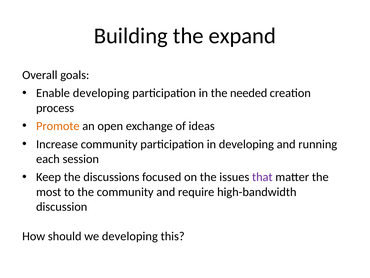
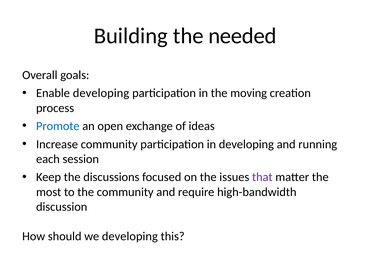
expand: expand -> needed
needed: needed -> moving
Promote colour: orange -> blue
